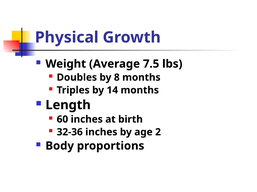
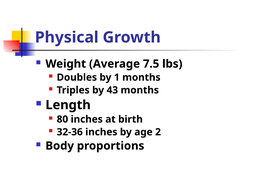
8: 8 -> 1
14: 14 -> 43
60: 60 -> 80
